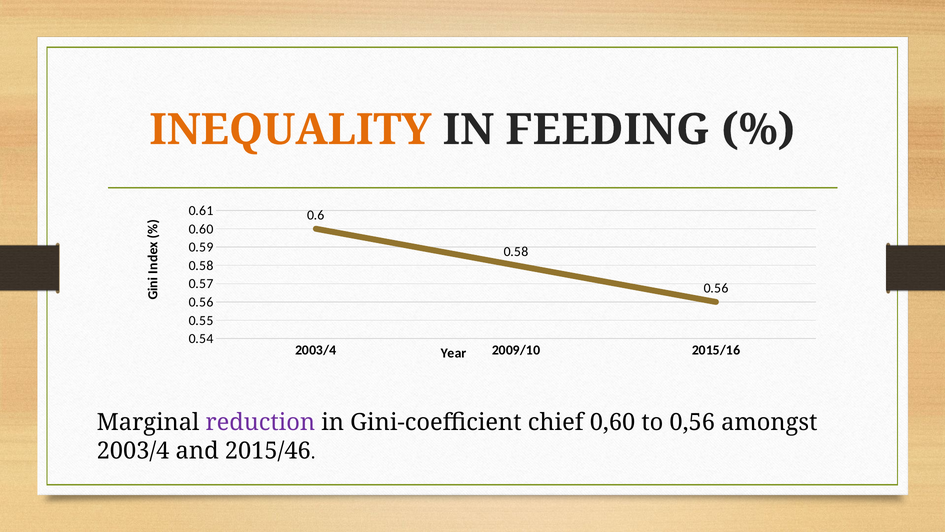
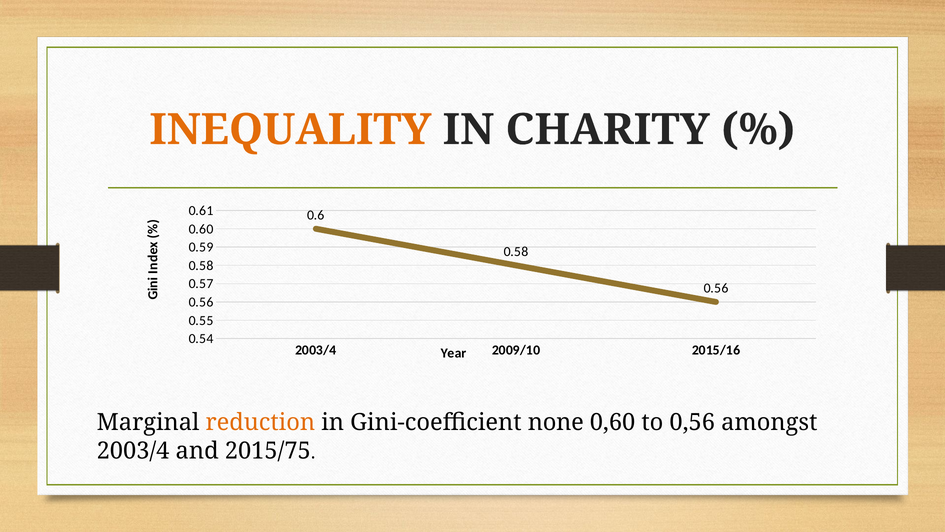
FEEDING: FEEDING -> CHARITY
reduction colour: purple -> orange
chief: chief -> none
2015/46: 2015/46 -> 2015/75
